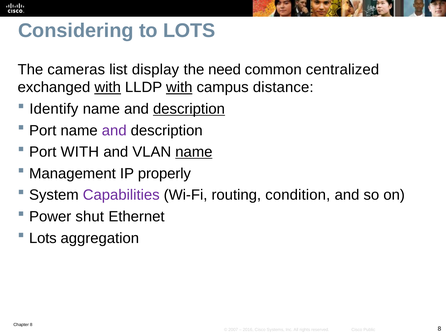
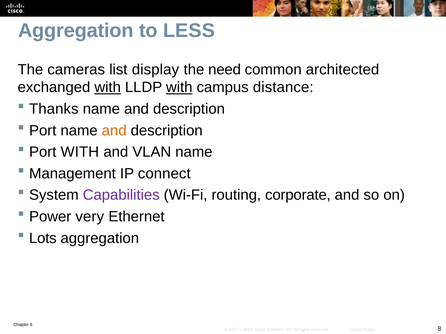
Considering at (76, 31): Considering -> Aggregation
to LOTS: LOTS -> LESS
centralized: centralized -> architected
Identify: Identify -> Thanks
description at (189, 109) underline: present -> none
and at (114, 131) colour: purple -> orange
name at (194, 152) underline: present -> none
properly: properly -> connect
condition: condition -> corporate
shut: shut -> very
